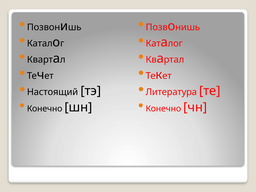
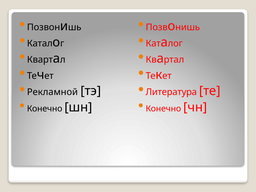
Настоящий: Настоящий -> Рекламной
